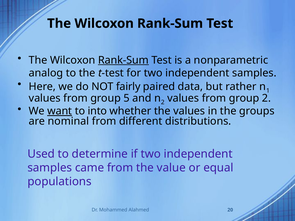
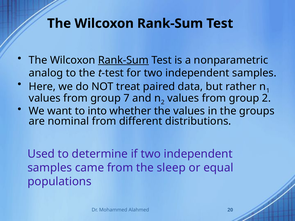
fairly: fairly -> treat
5: 5 -> 7
want underline: present -> none
value: value -> sleep
